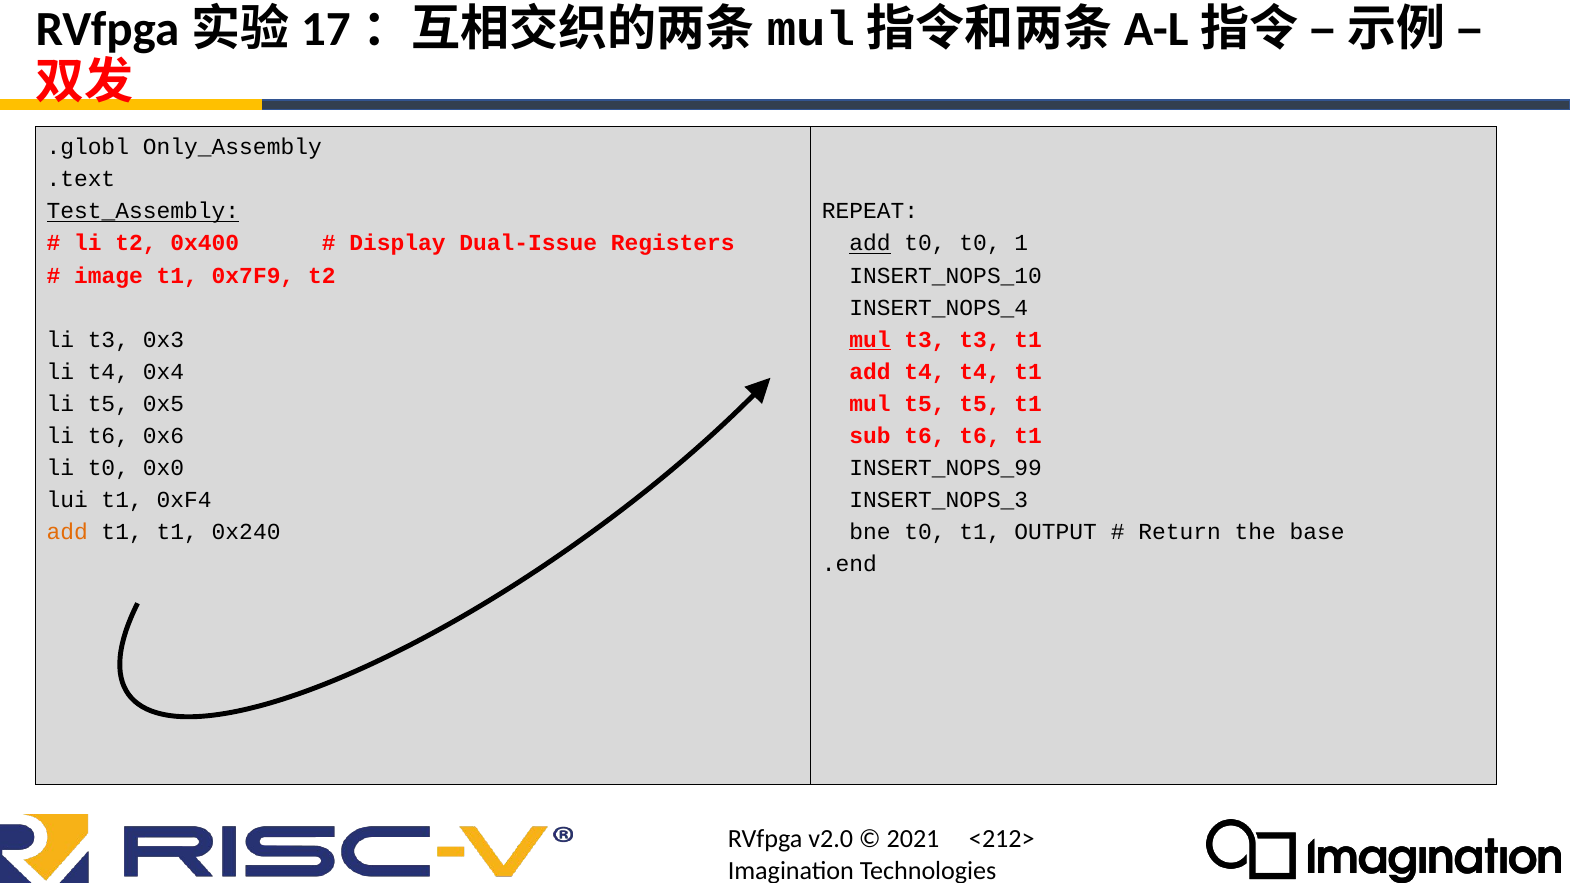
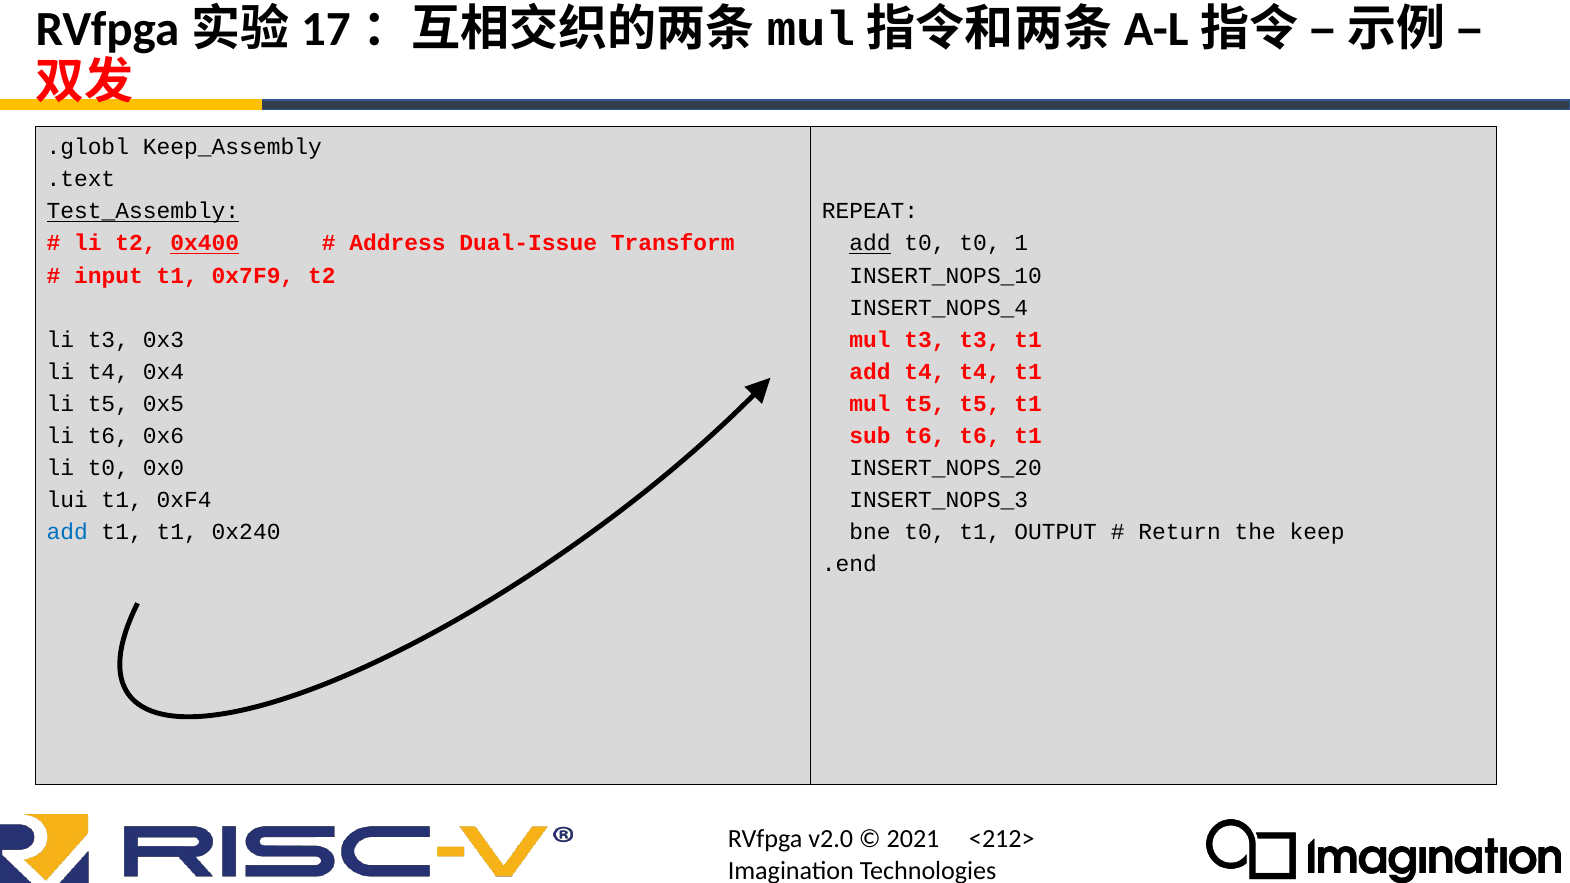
Only_Assembly: Only_Assembly -> Keep_Assembly
0x400 underline: none -> present
Display: Display -> Address
Registers: Registers -> Transform
image: image -> input
mul at (870, 340) underline: present -> none
INSERT_NOPS_99: INSERT_NOPS_99 -> INSERT_NOPS_20
add at (67, 532) colour: orange -> blue
base: base -> keep
